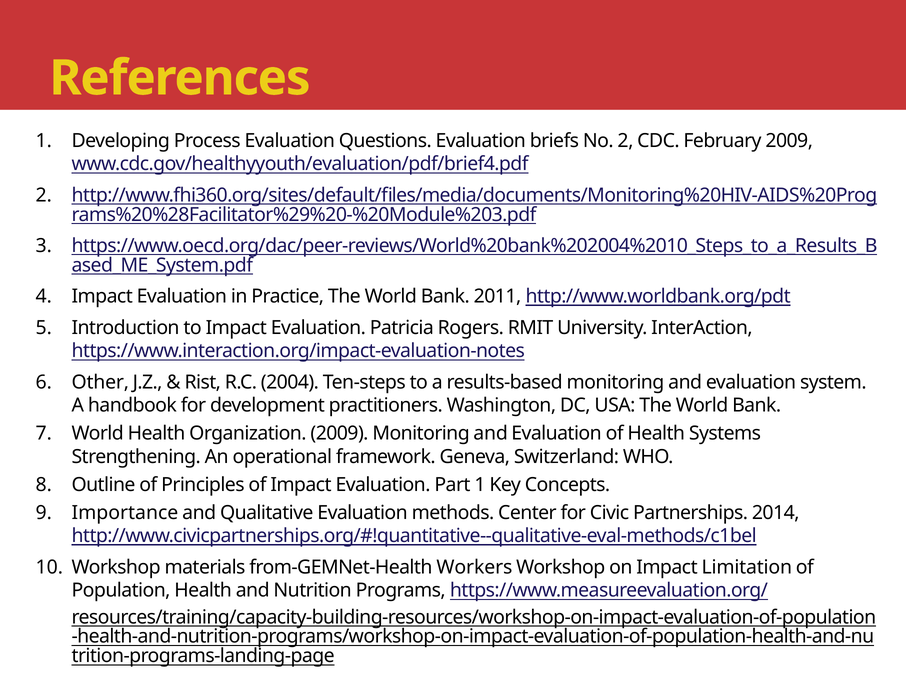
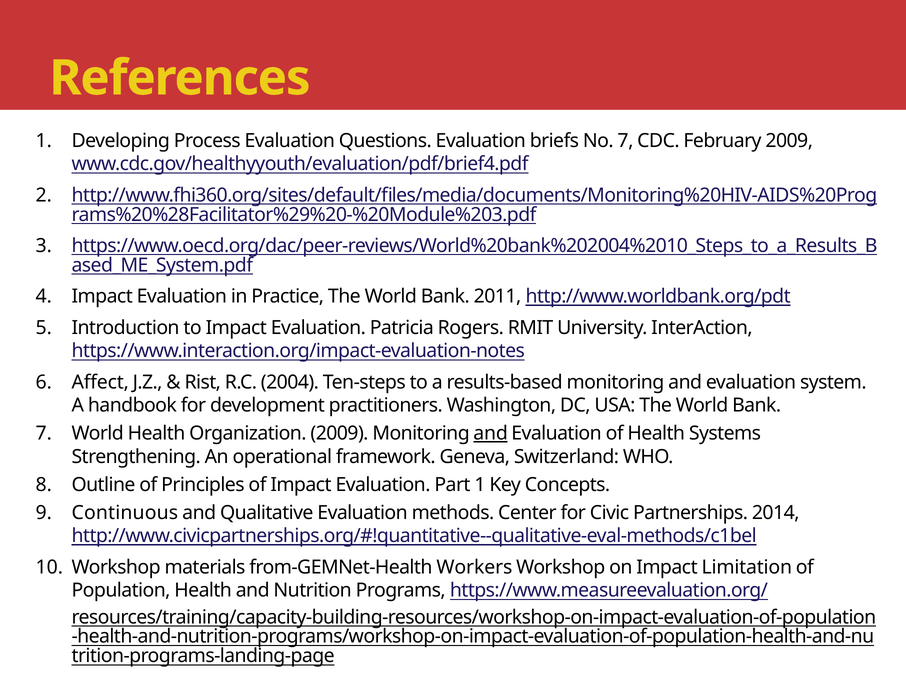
No 2: 2 -> 7
Other: Other -> Affect
and at (491, 433) underline: none -> present
Importance: Importance -> Continuous
